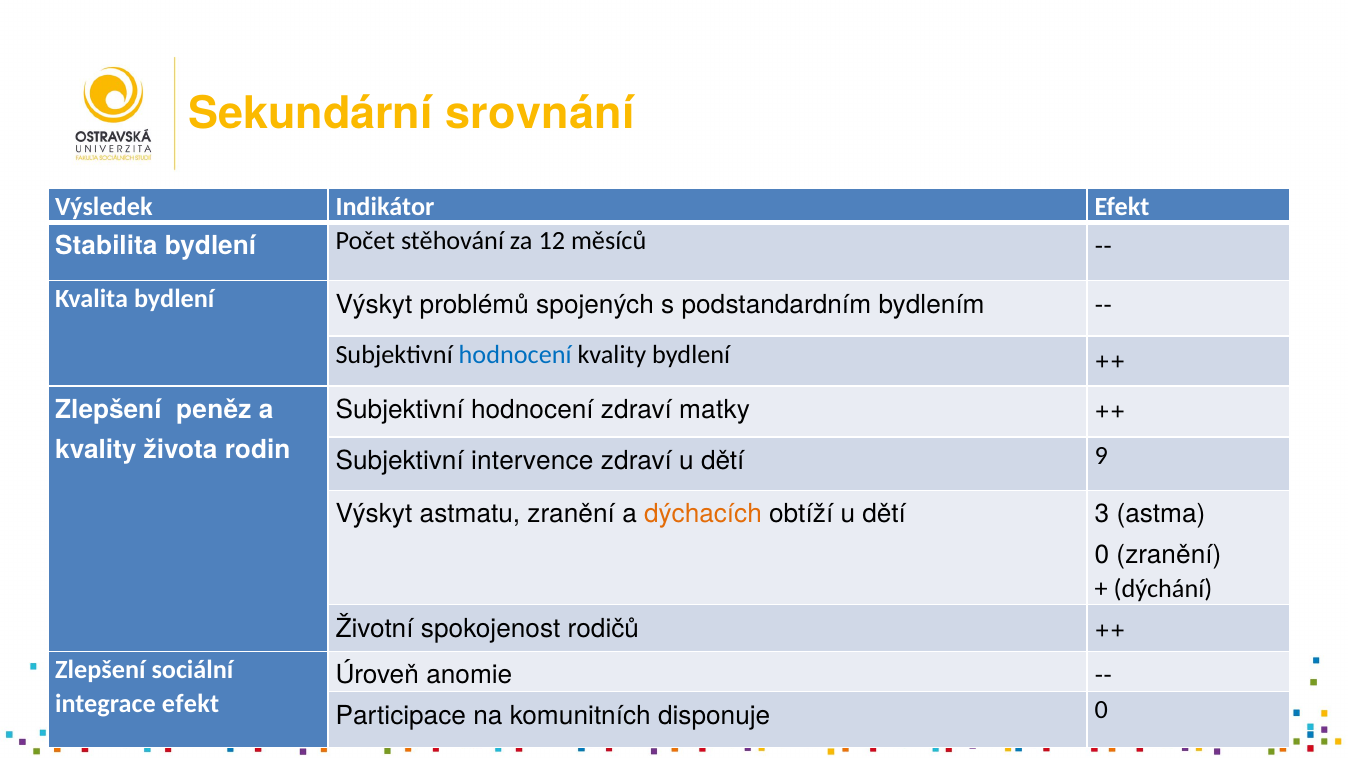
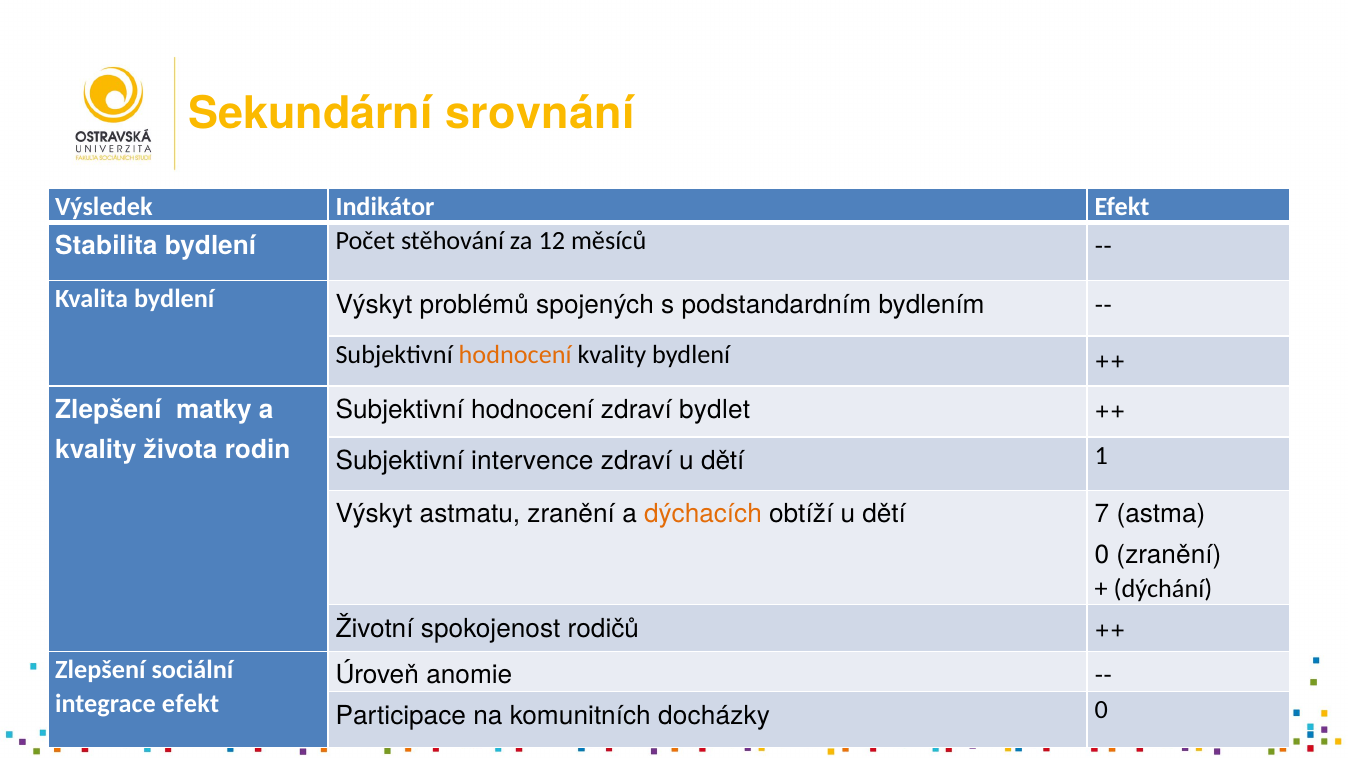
hodnocení at (515, 355) colour: blue -> orange
matky: matky -> bydlet
peněz: peněz -> matky
9: 9 -> 1
3: 3 -> 7
disponuje: disponuje -> docházky
